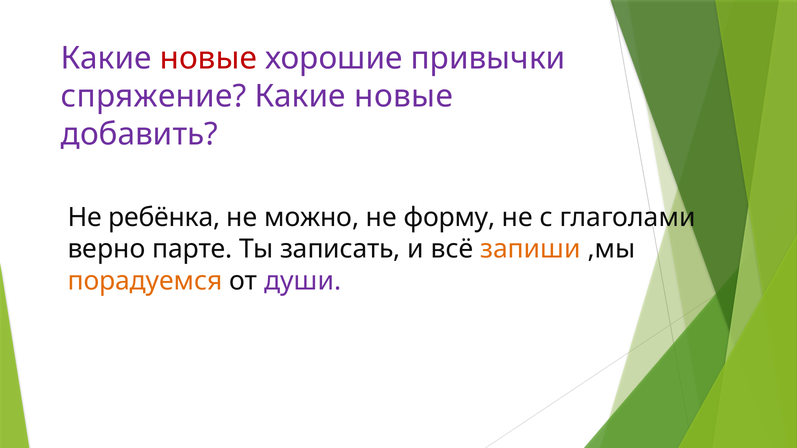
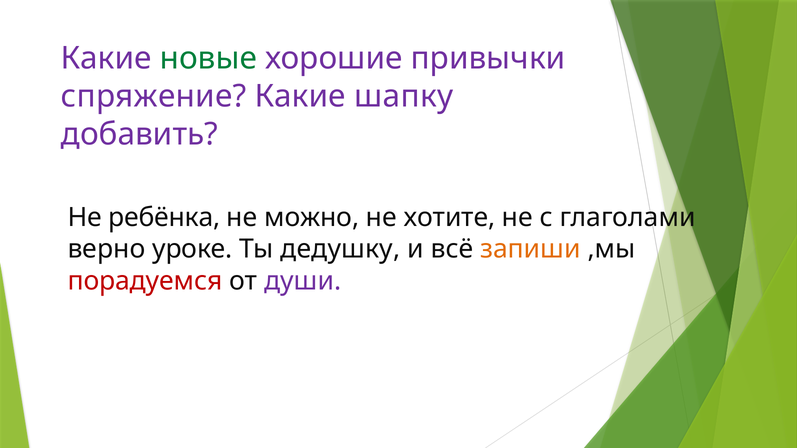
новые at (208, 59) colour: red -> green
новые at (404, 96): новые -> шапку
форму: форму -> хотите
парте: парте -> уроке
записать: записать -> дедушку
порадуемся colour: orange -> red
